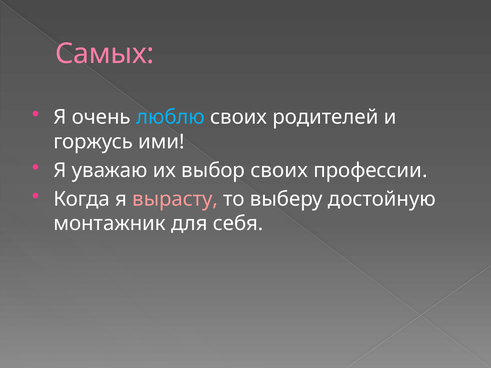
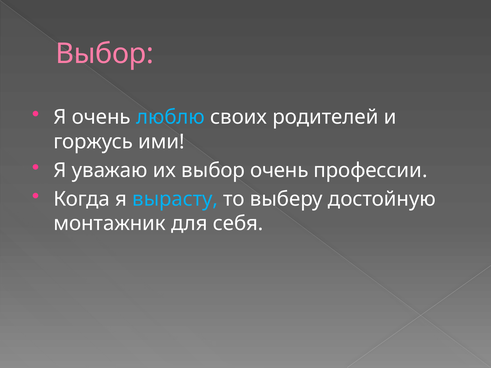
Самых at (105, 54): Самых -> Выбор
выбор своих: своих -> очень
вырасту colour: pink -> light blue
